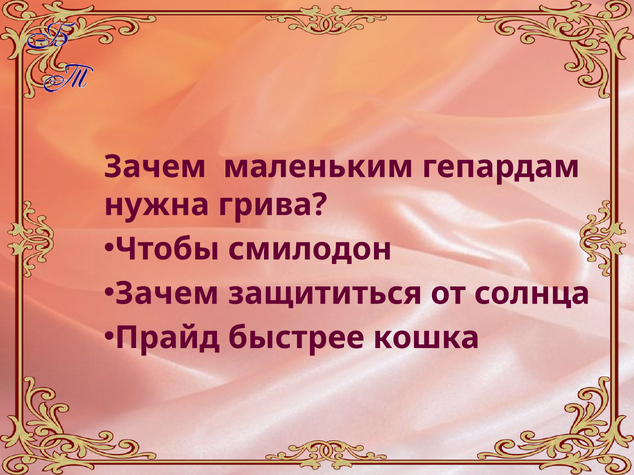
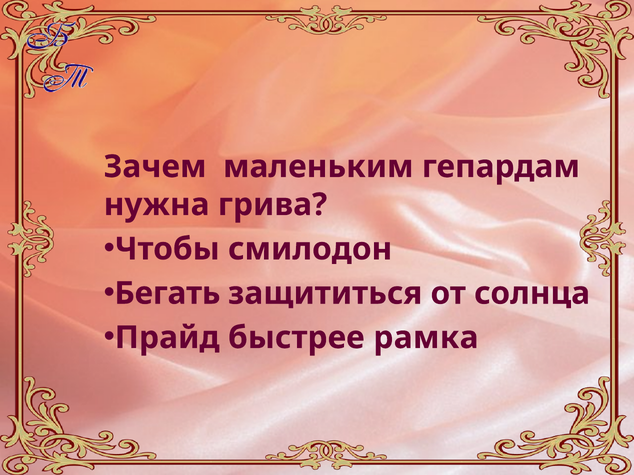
Зачем at (167, 294): Зачем -> Бегать
кошка: кошка -> рамка
